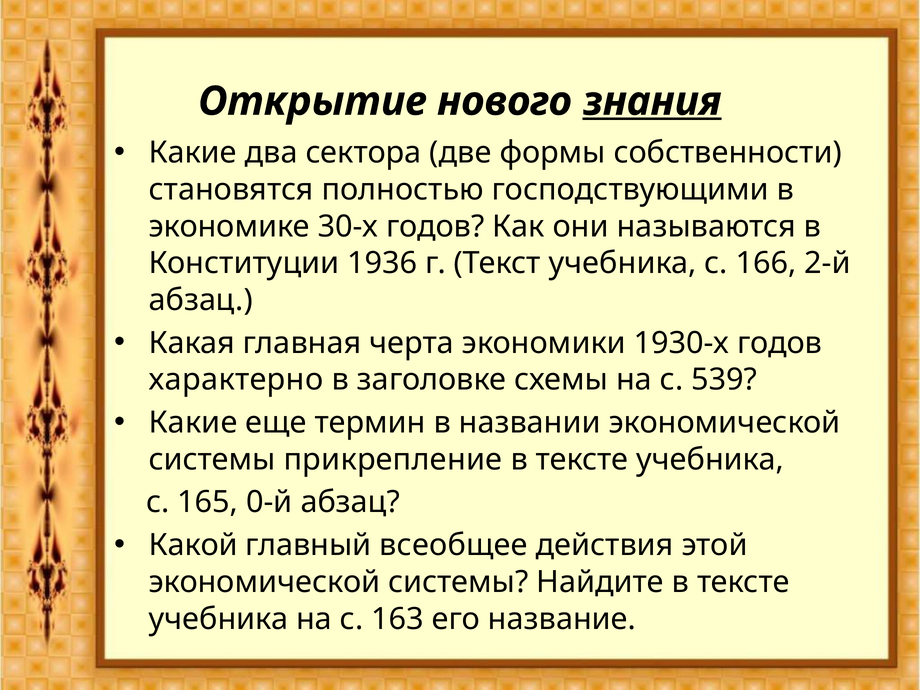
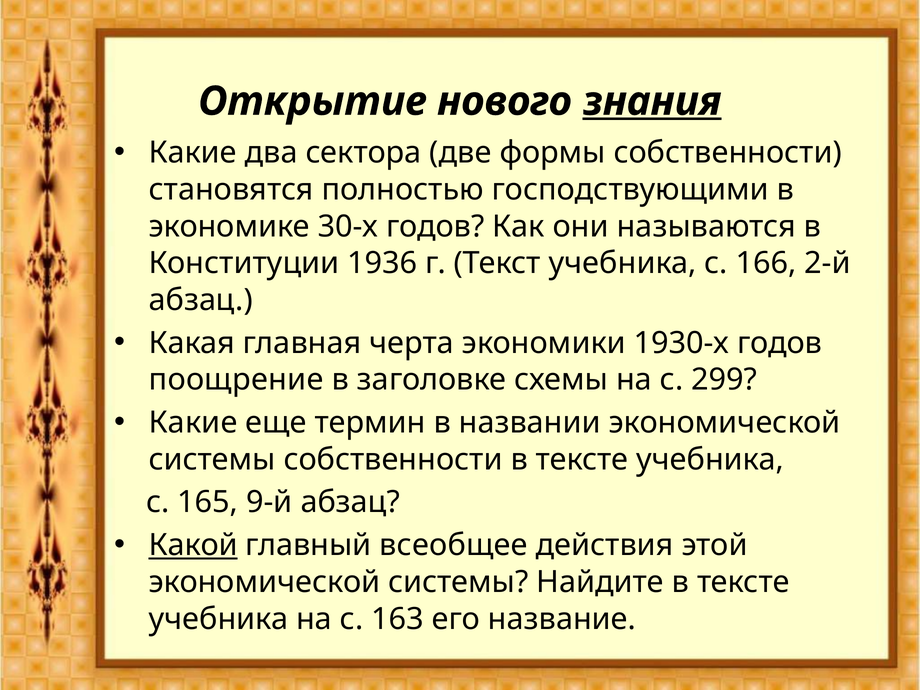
характерно: характерно -> поощрение
539: 539 -> 299
системы прикрепление: прикрепление -> собственности
0-й: 0-й -> 9-й
Какой underline: none -> present
